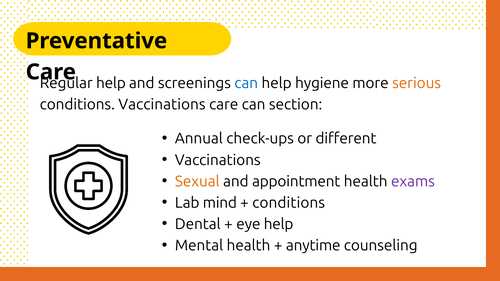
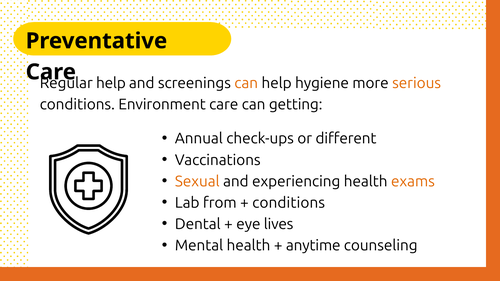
can at (246, 83) colour: blue -> orange
conditions Vaccinations: Vaccinations -> Environment
section: section -> getting
appointment: appointment -> experiencing
exams colour: purple -> orange
mind: mind -> from
eye help: help -> lives
